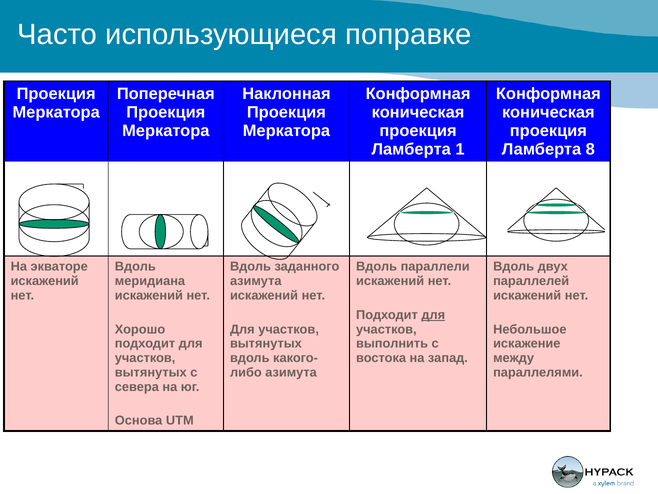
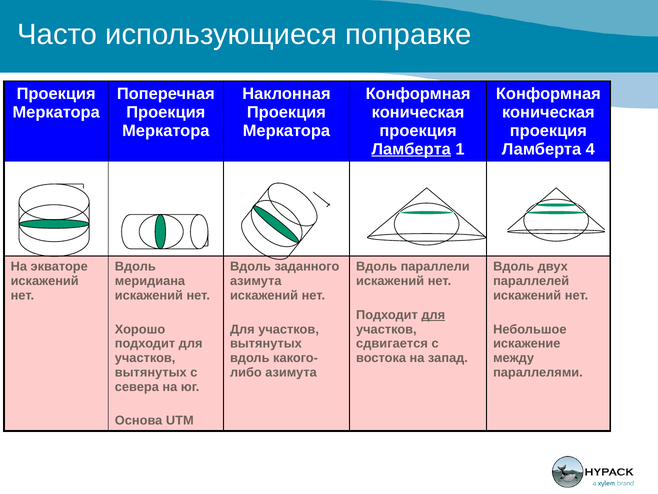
Ламберта at (411, 149) underline: none -> present
8: 8 -> 4
выполнить: выполнить -> сдвигается
